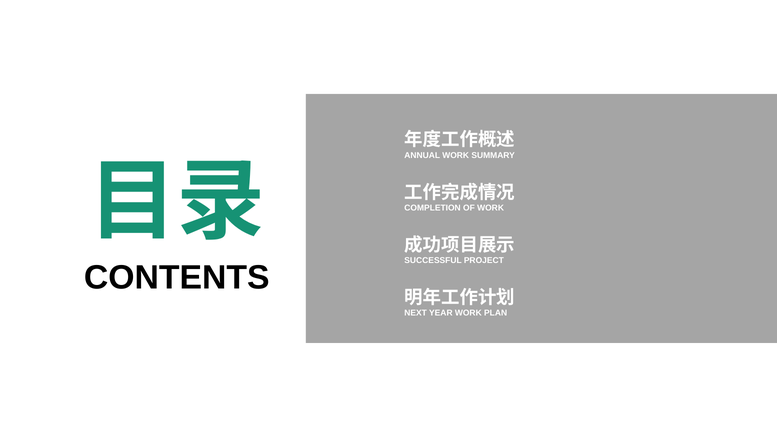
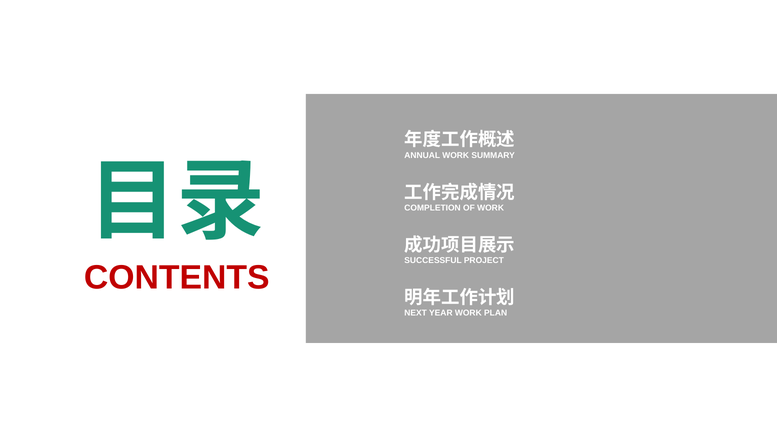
CONTENTS colour: black -> red
